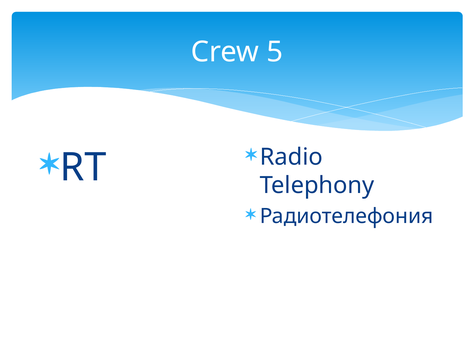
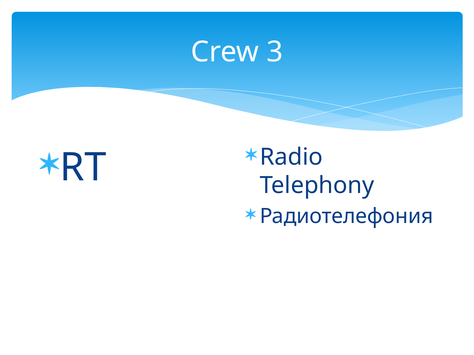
5: 5 -> 3
